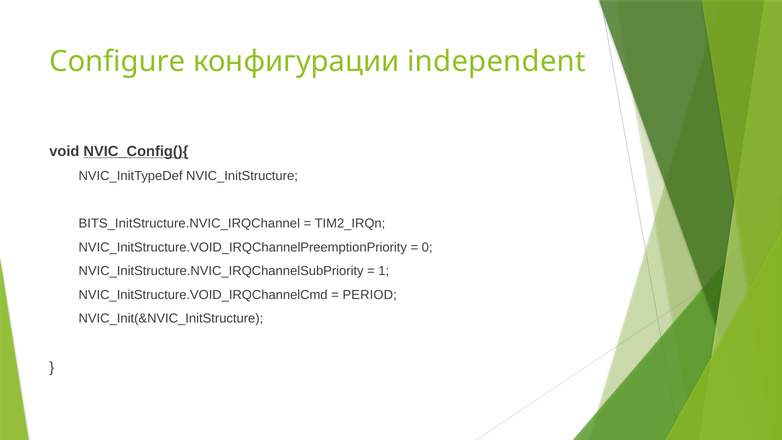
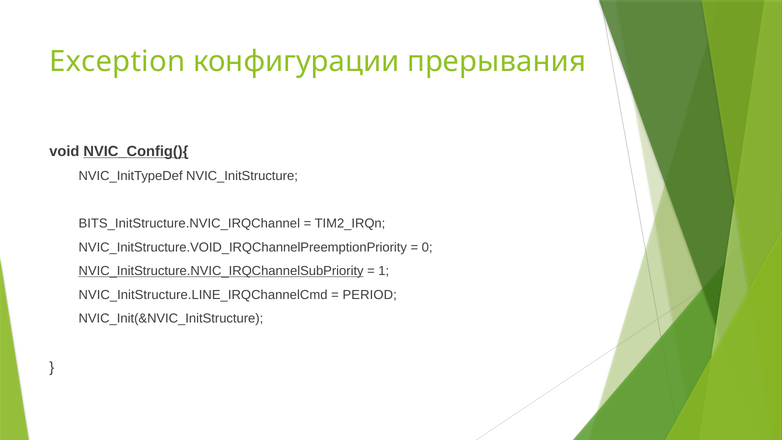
Configure: Configure -> Exception
independent: independent -> прерывания
NVIC_InitStructure.NVIC_IRQChannelSubPriority underline: none -> present
NVIC_InitStructure.VOID_IRQChannelCmd: NVIC_InitStructure.VOID_IRQChannelCmd -> NVIC_InitStructure.LINE_IRQChannelCmd
